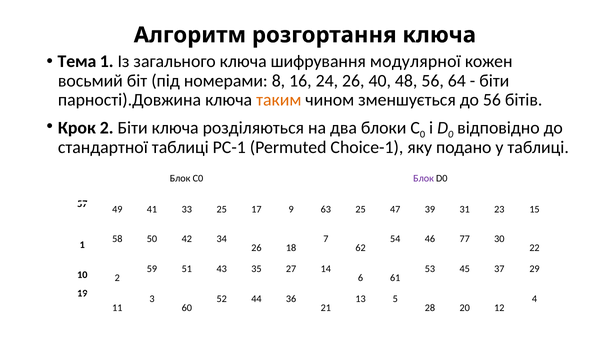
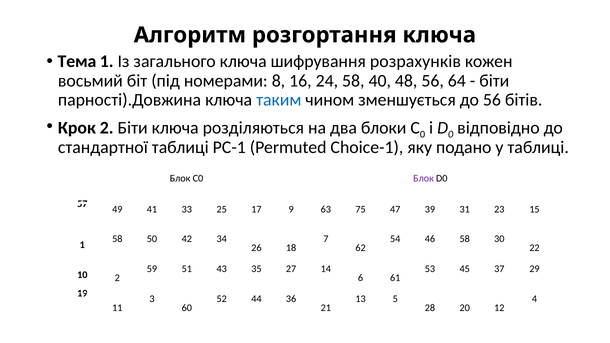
модулярної: модулярної -> розрахунків
24 26: 26 -> 58
таким colour: orange -> blue
63 25: 25 -> 75
46 77: 77 -> 58
